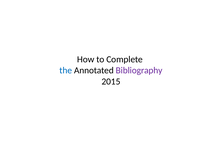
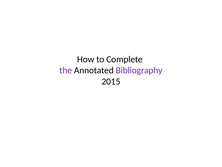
the colour: blue -> purple
